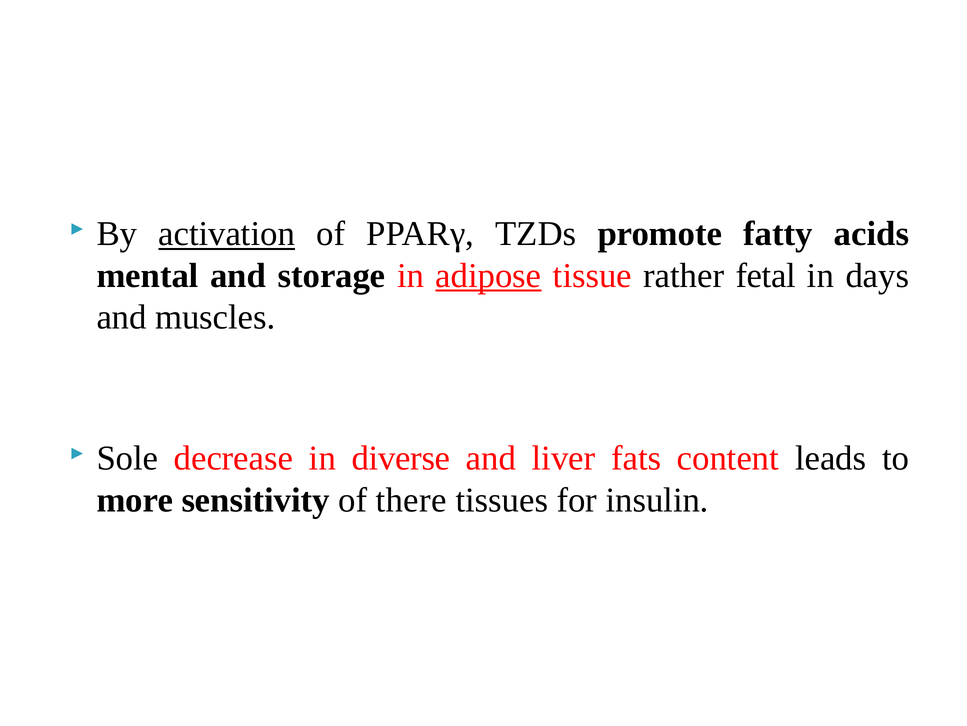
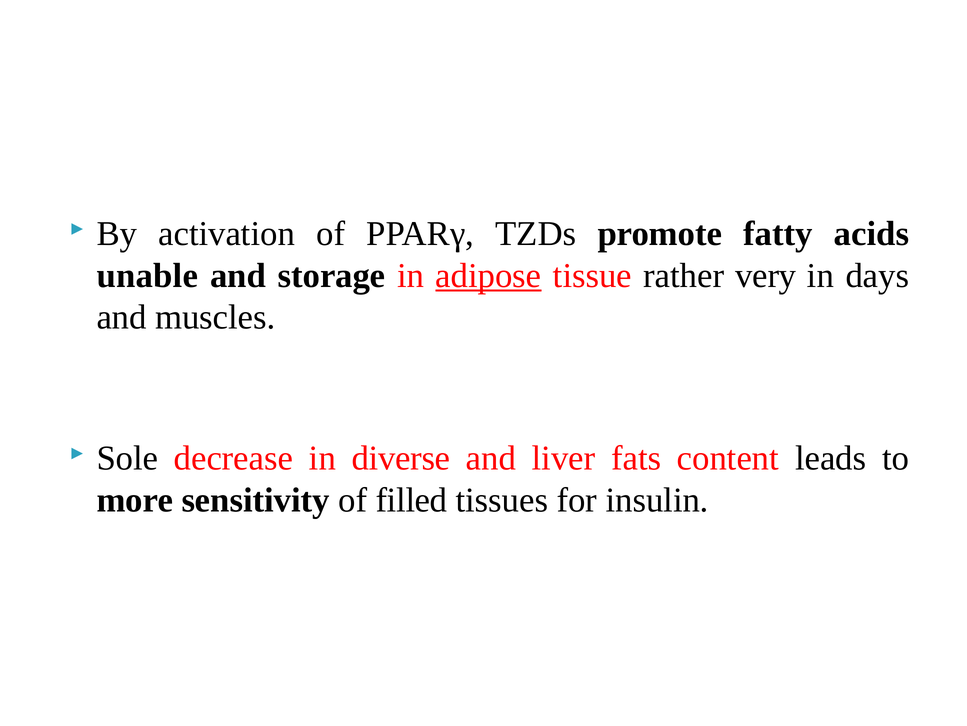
activation underline: present -> none
mental: mental -> unable
fetal: fetal -> very
there: there -> filled
